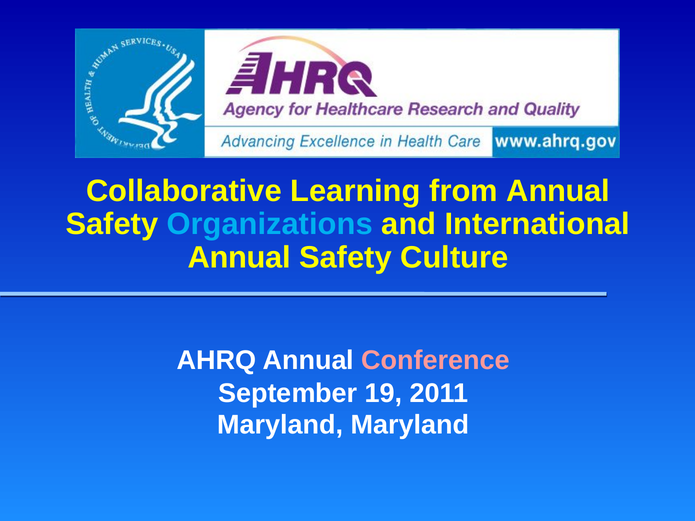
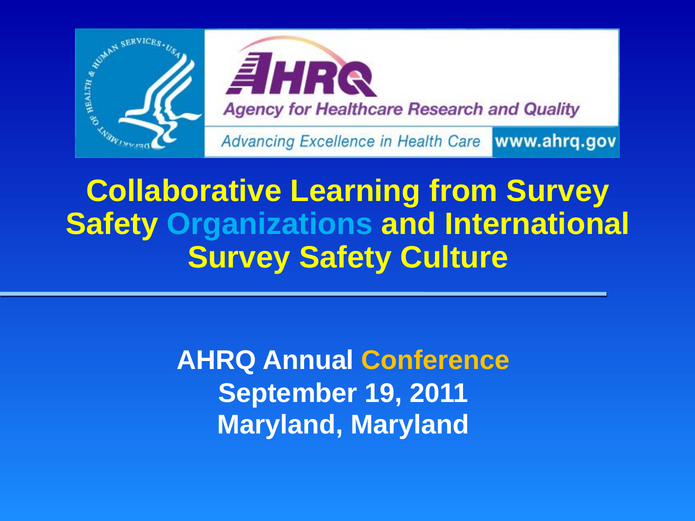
from Annual: Annual -> Survey
Annual at (239, 258): Annual -> Survey
Conference colour: pink -> yellow
